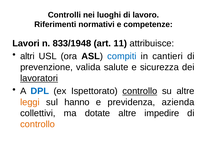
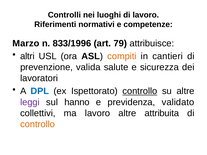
Lavori: Lavori -> Marzo
833/1948: 833/1948 -> 833/1996
11: 11 -> 79
compiti colour: blue -> orange
lavoratori underline: present -> none
leggi colour: orange -> purple
azienda: azienda -> validato
ma dotate: dotate -> lavoro
impedire: impedire -> attribuita
